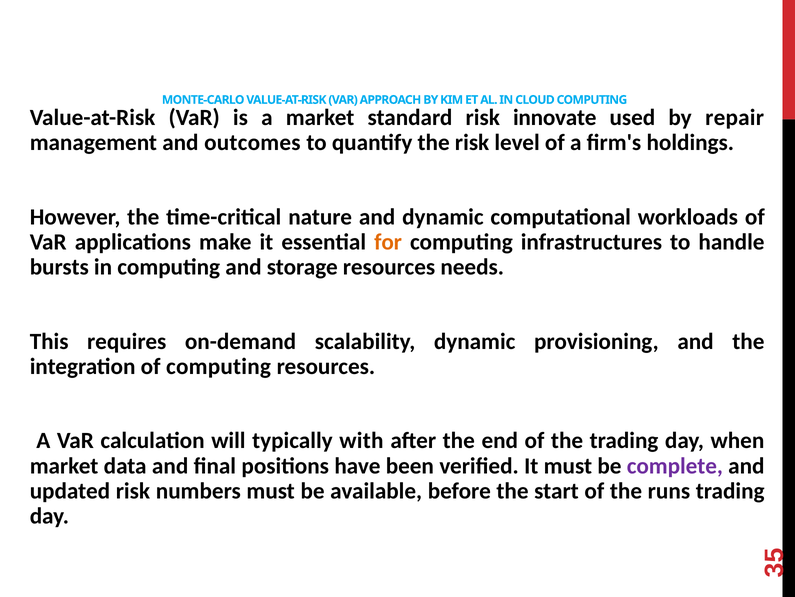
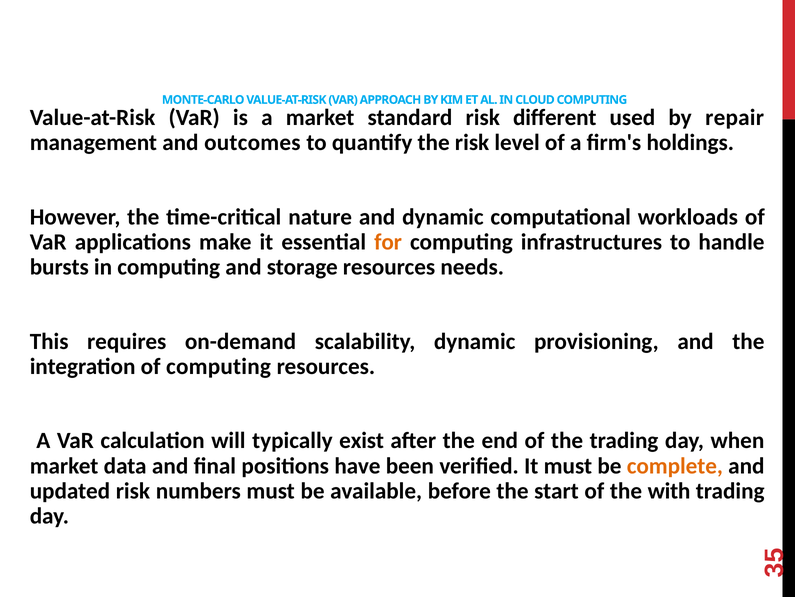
innovate: innovate -> different
with: with -> exist
complete colour: purple -> orange
runs: runs -> with
